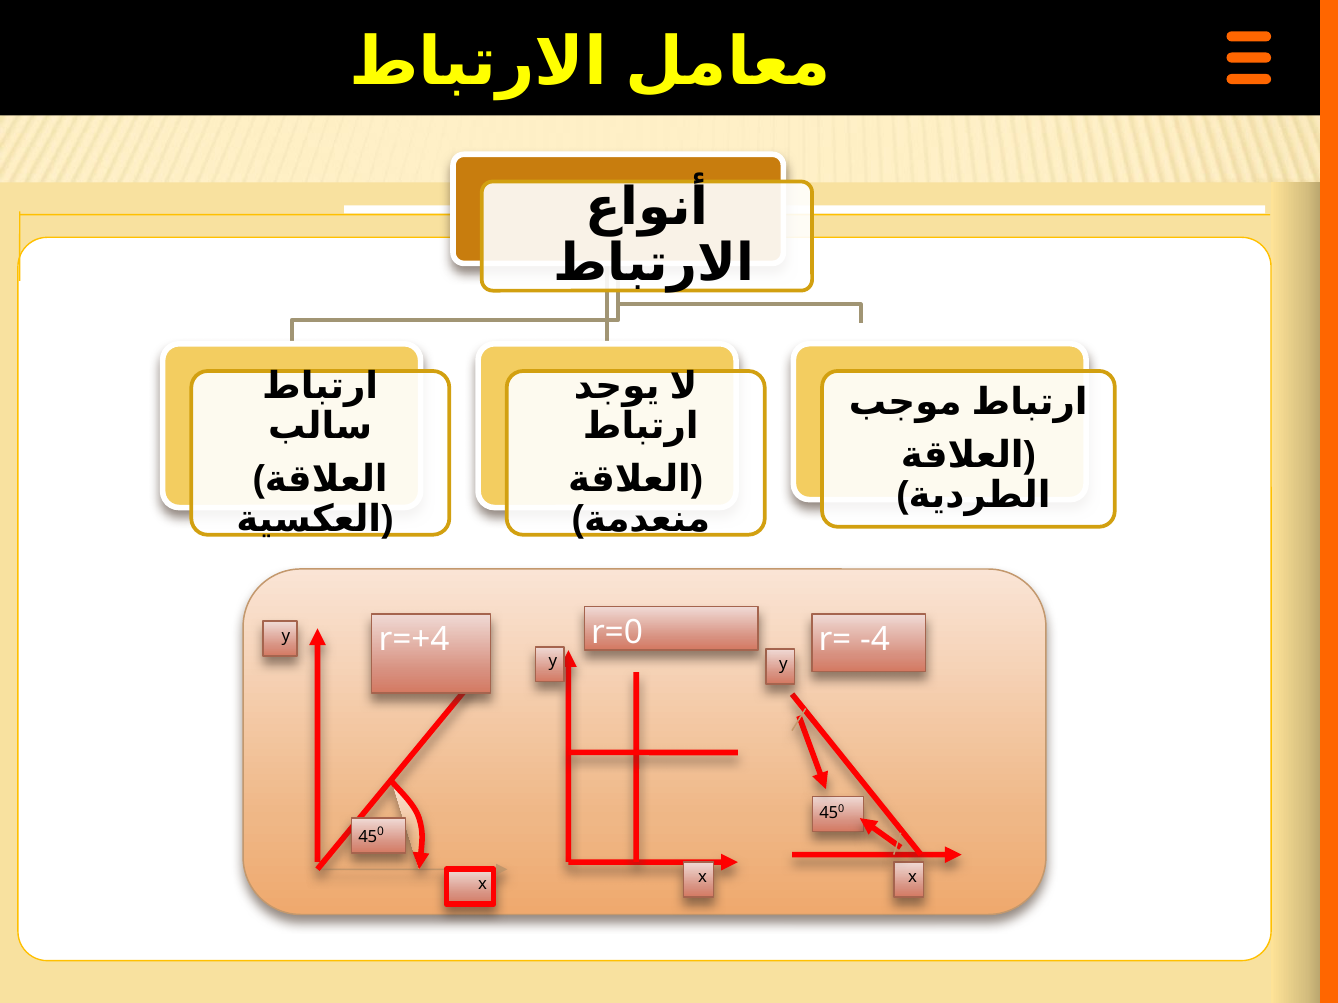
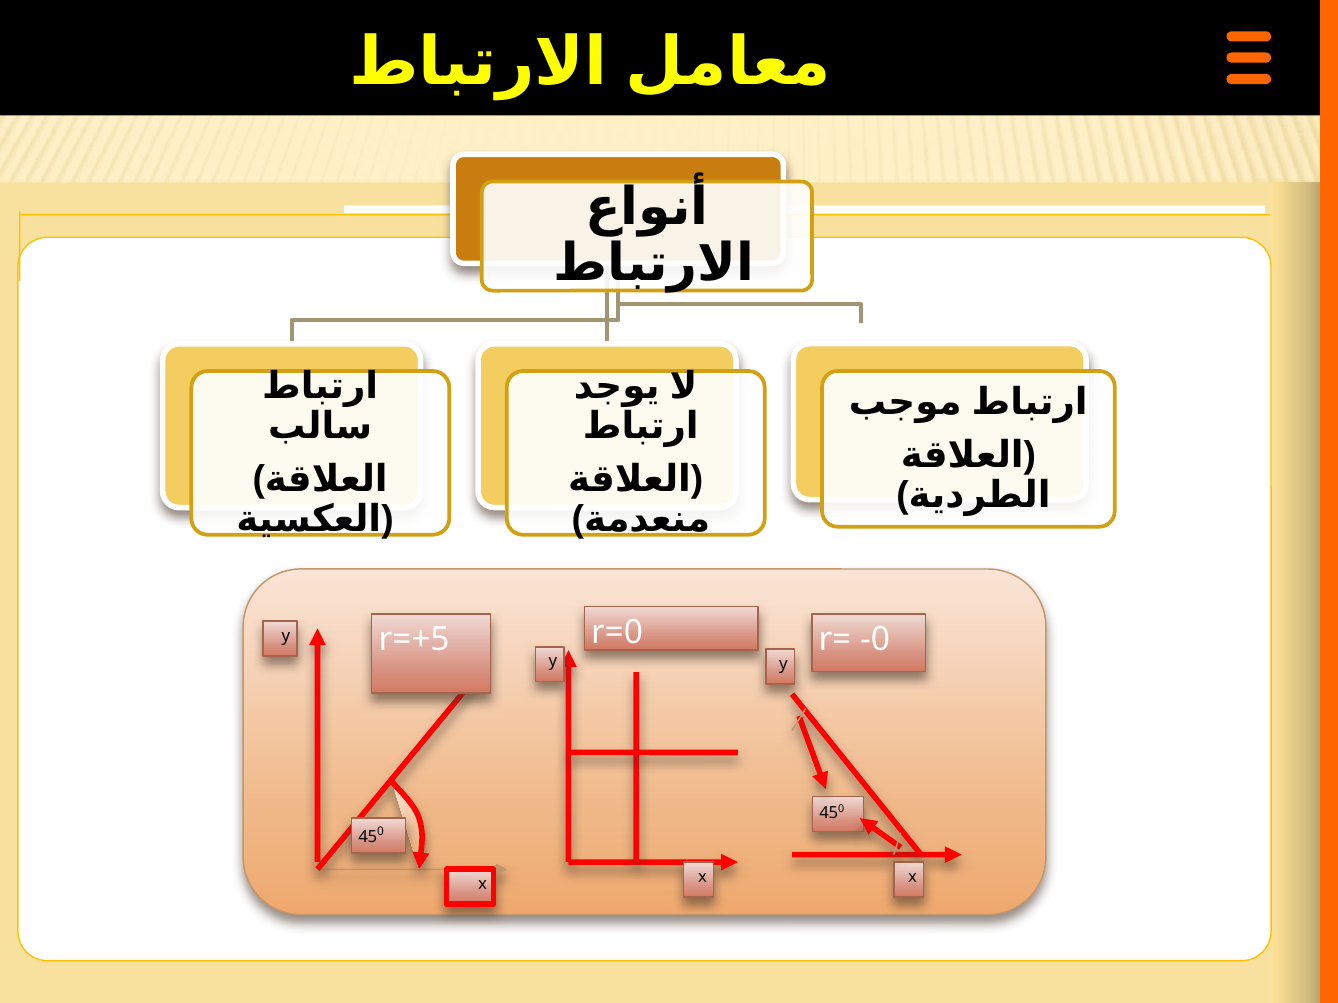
r=+4: r=+4 -> r=+5
-4: -4 -> -0
